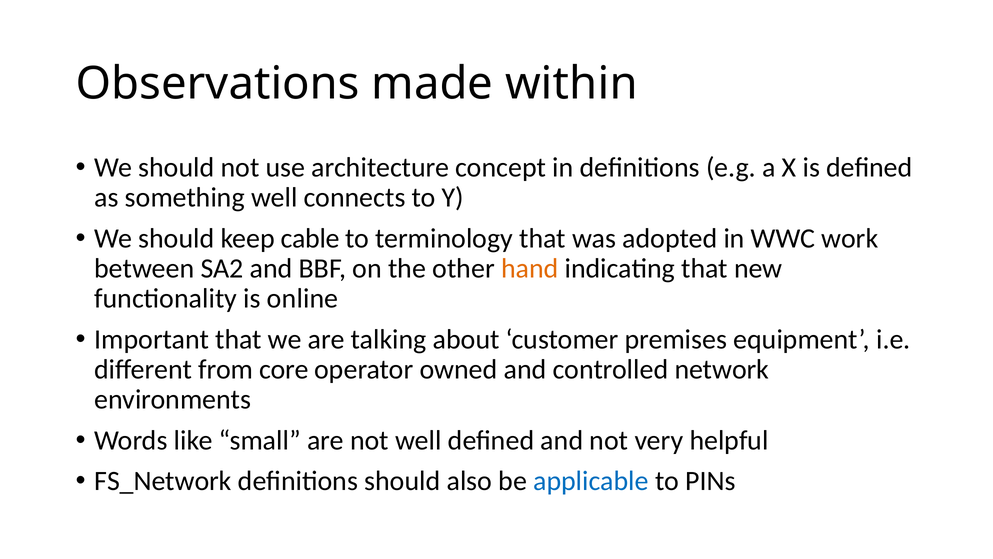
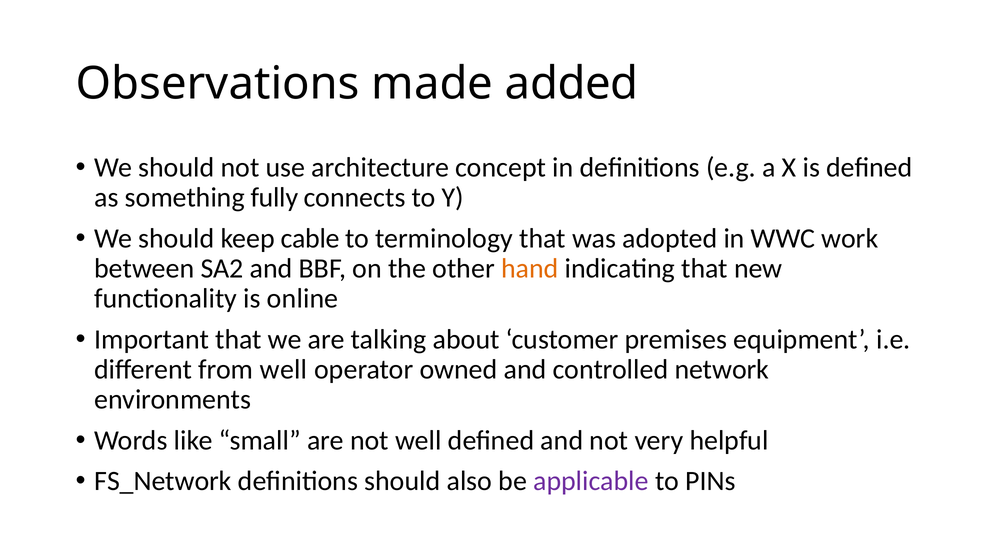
within: within -> added
something well: well -> fully
from core: core -> well
applicable colour: blue -> purple
